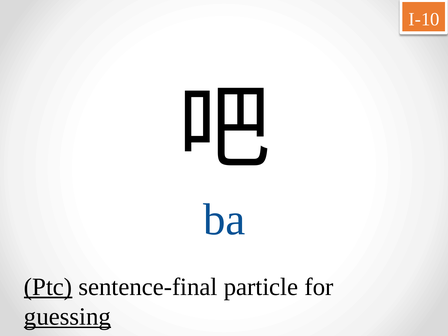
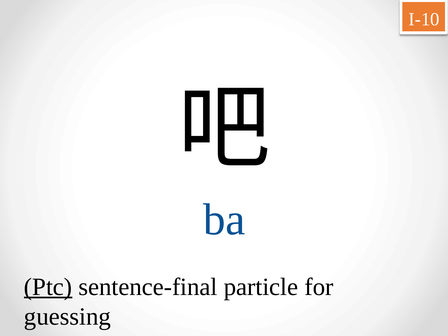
guessing underline: present -> none
